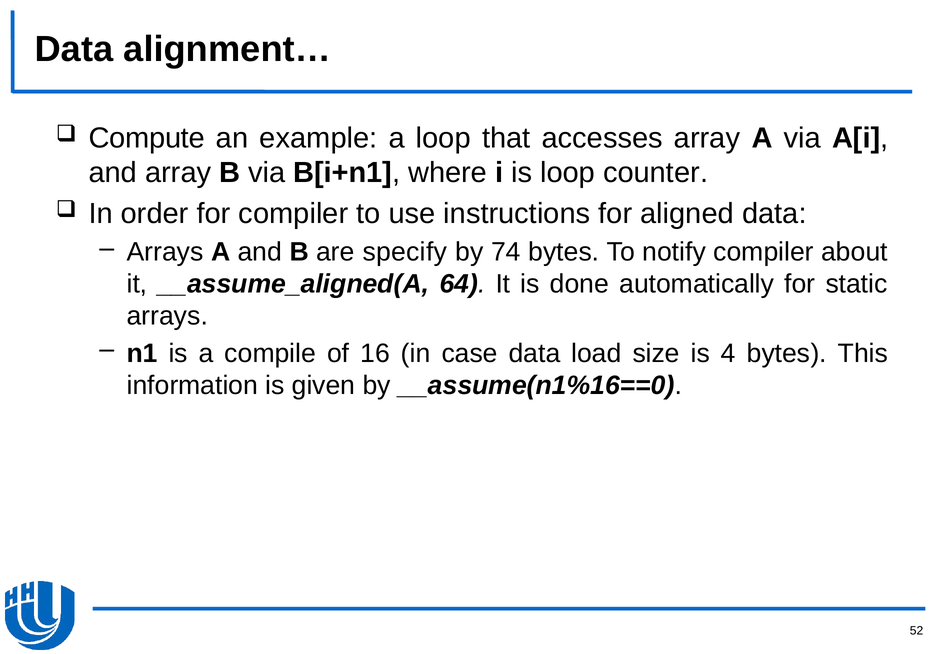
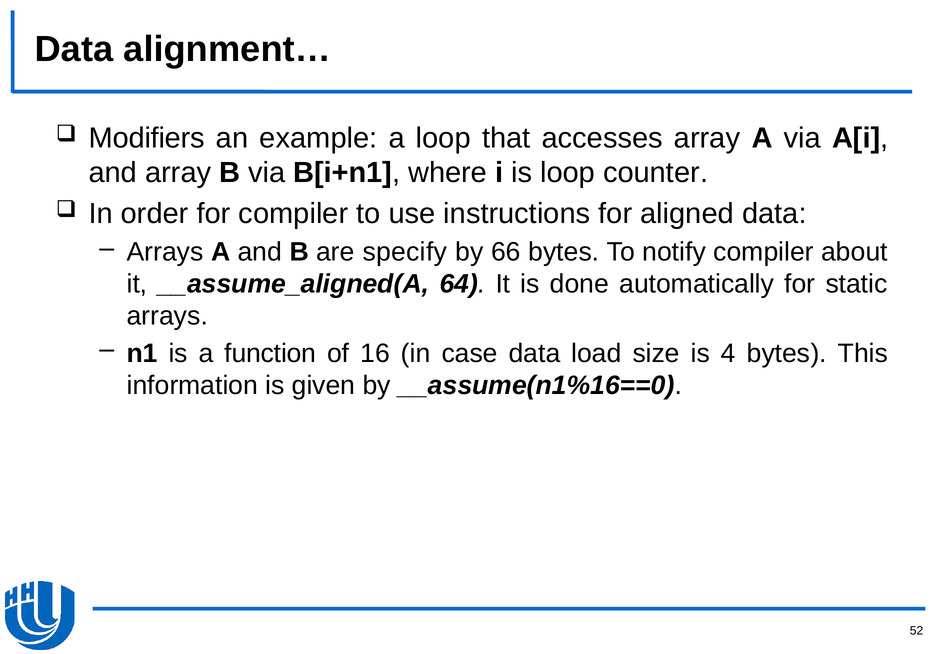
Compute: Compute -> Modifiers
74: 74 -> 66
compile: compile -> function
